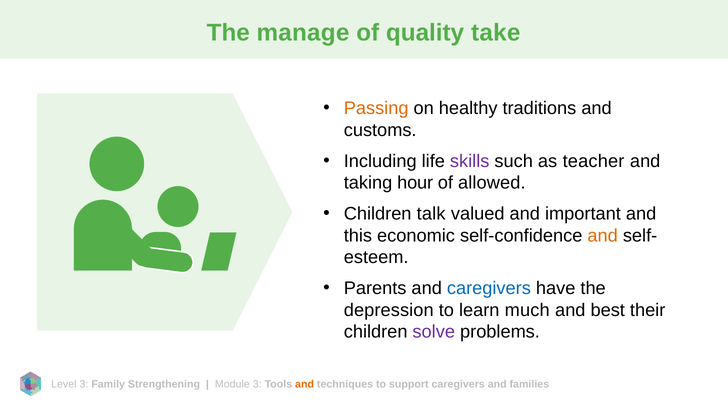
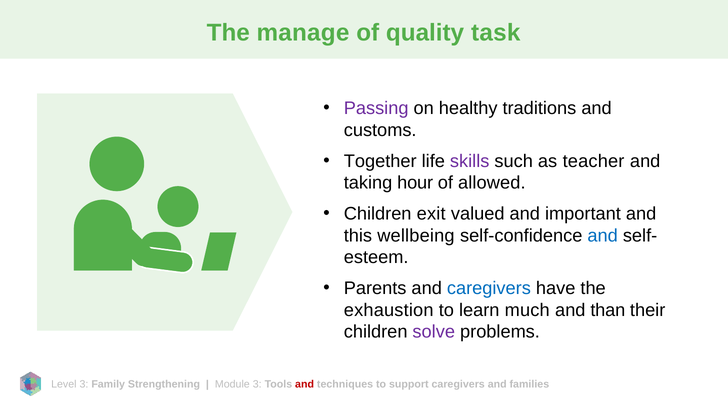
take: take -> task
Passing colour: orange -> purple
Including: Including -> Together
talk: talk -> exit
economic: economic -> wellbeing
and at (603, 236) colour: orange -> blue
depression: depression -> exhaustion
best: best -> than
and at (305, 385) colour: orange -> red
